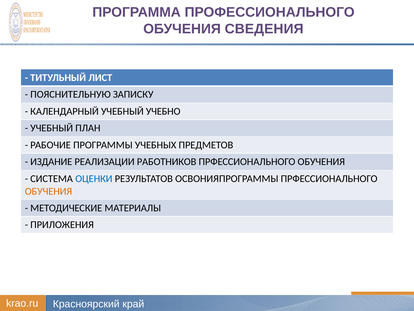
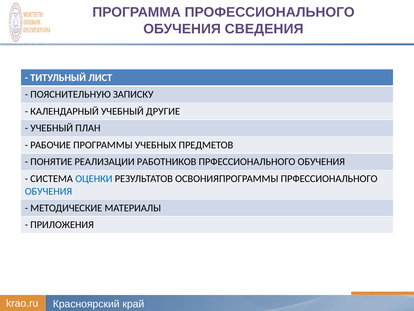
УЧЕБНО: УЧЕБНО -> ДРУГИЕ
ИЗДАНИЕ: ИЗДАНИЕ -> ПОНЯТИЕ
ОБУЧЕНИЯ at (48, 191) colour: orange -> blue
